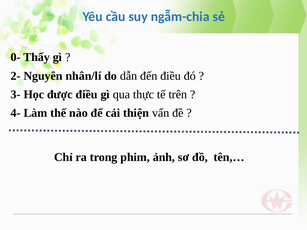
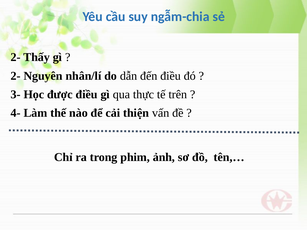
0- at (16, 57): 0- -> 2-
